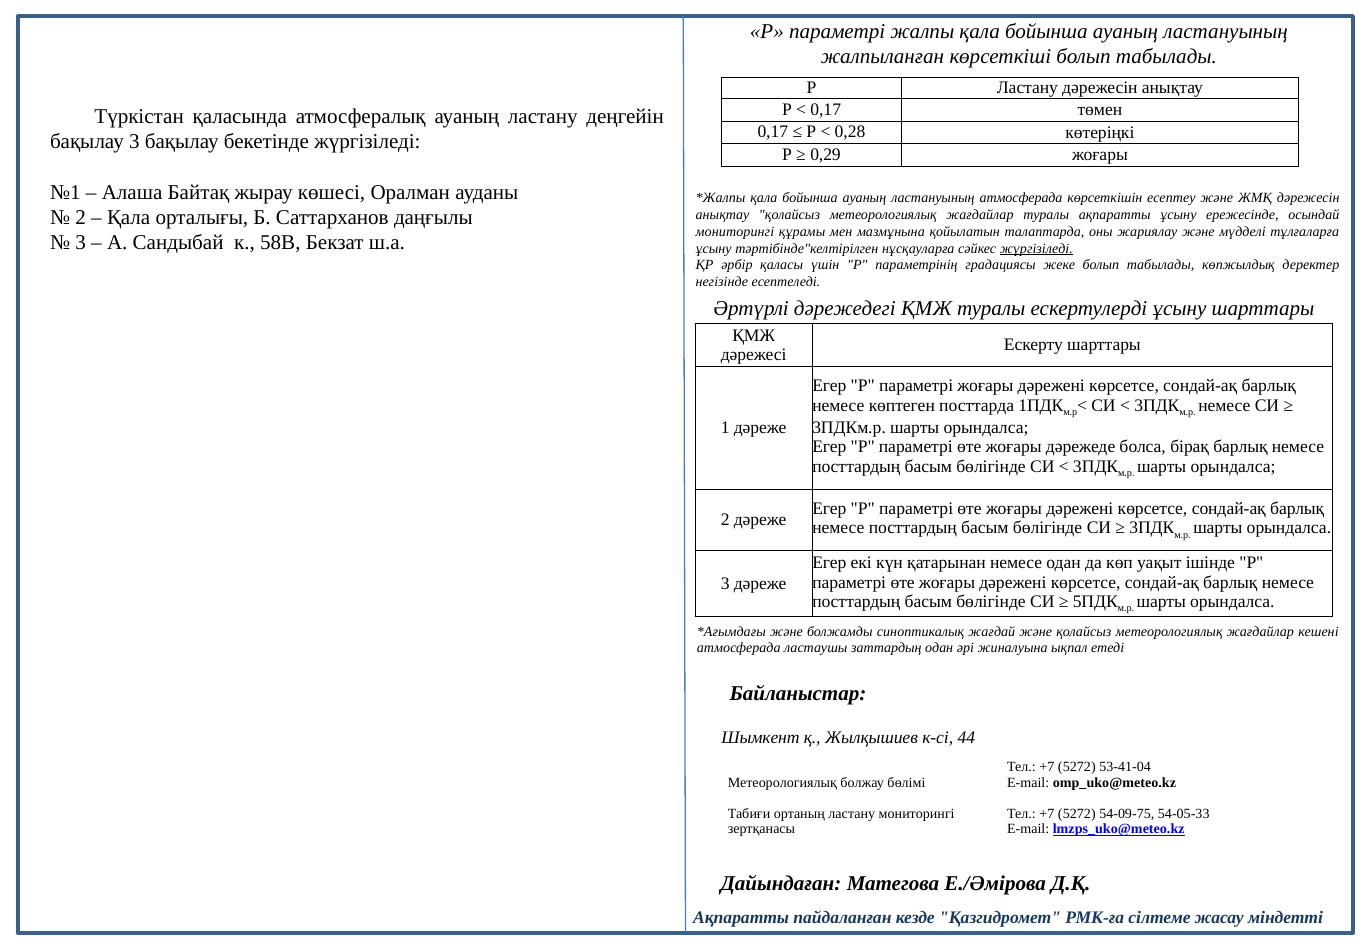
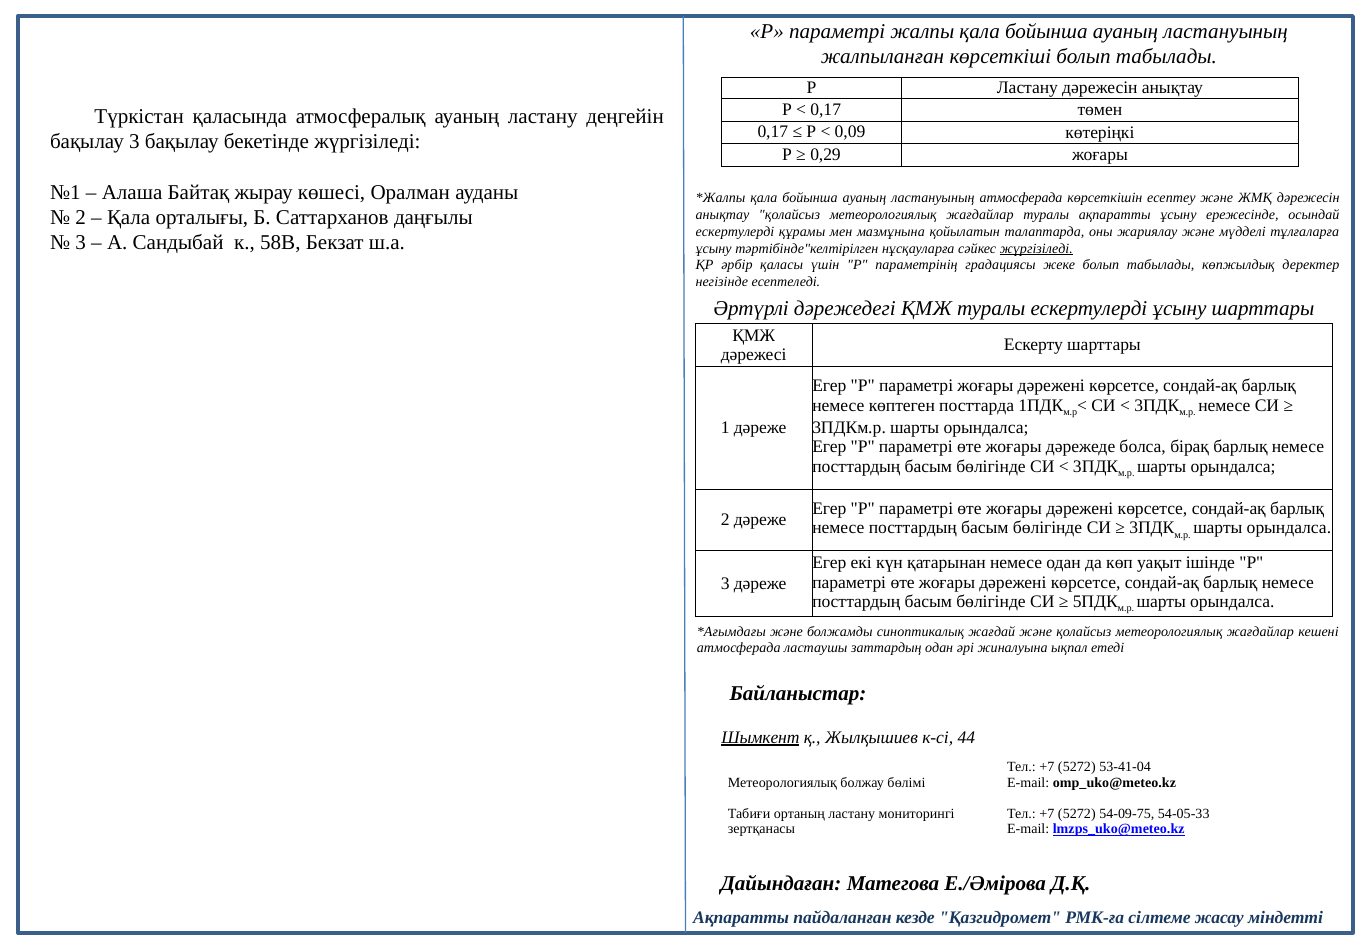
0,28: 0,28 -> 0,09
мониторингі at (735, 232): мониторингі -> ескертулерді
Шымкент underline: none -> present
